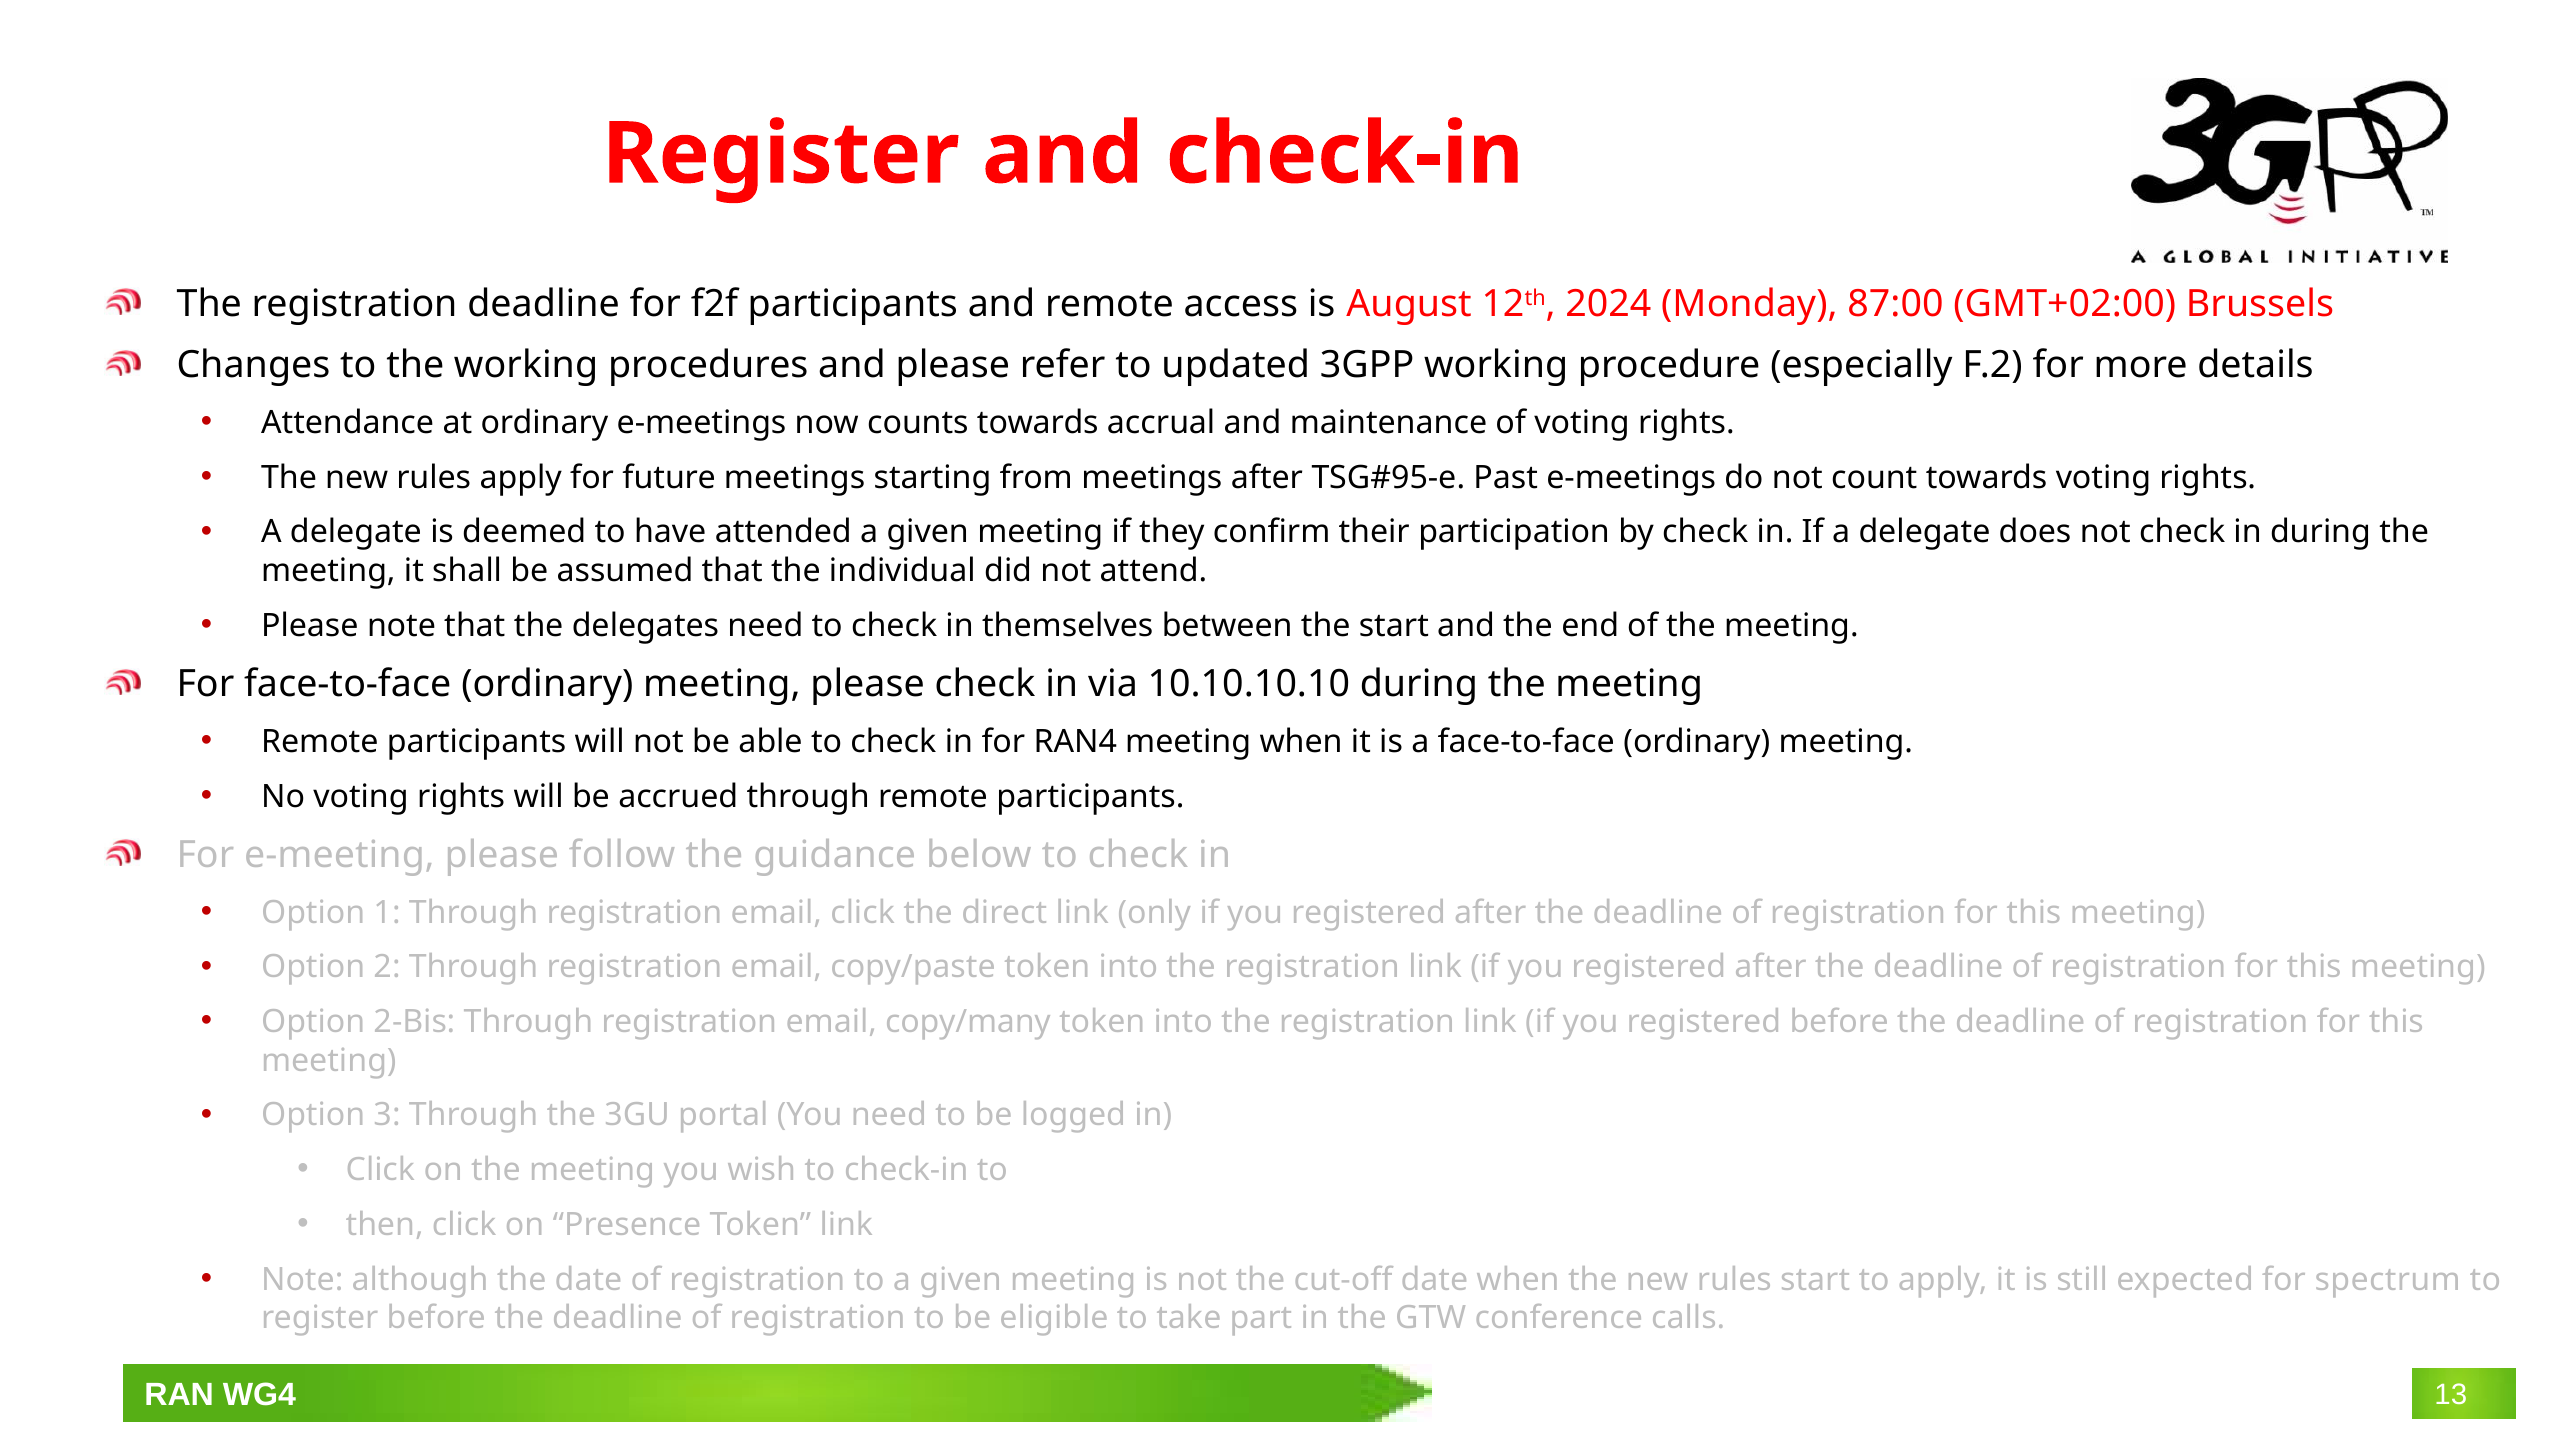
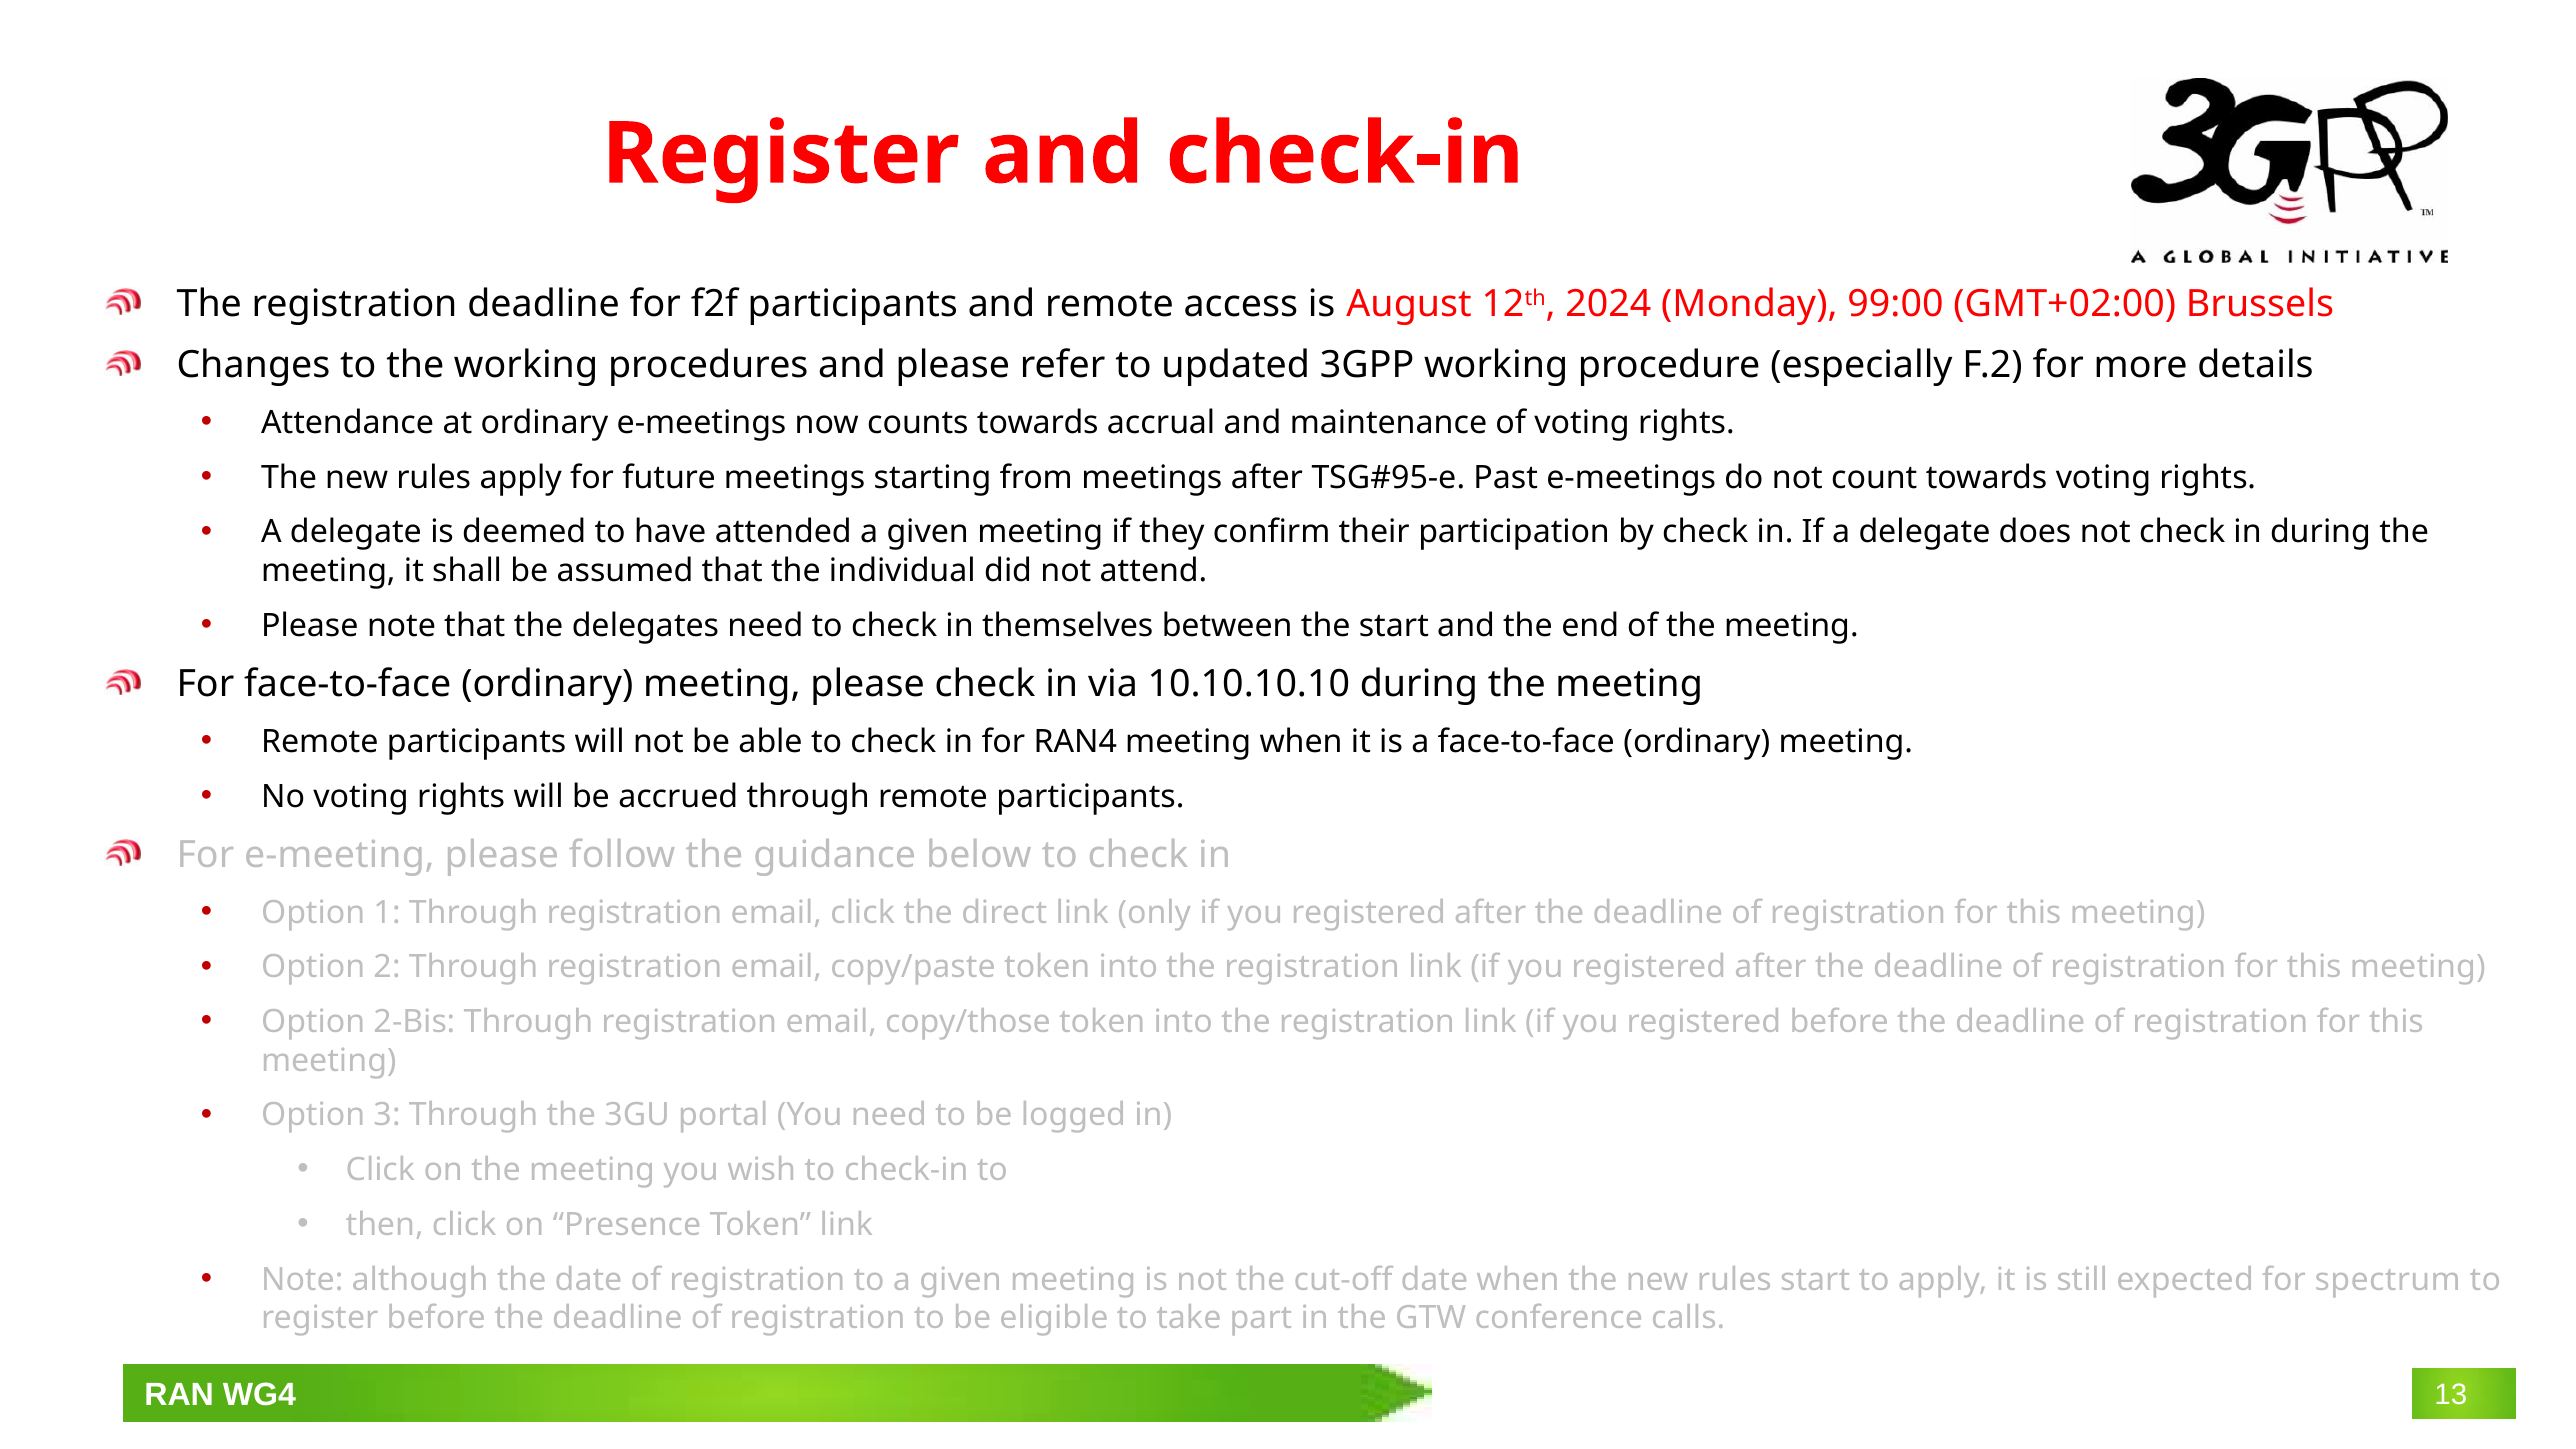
87:00: 87:00 -> 99:00
copy/many: copy/many -> copy/those
